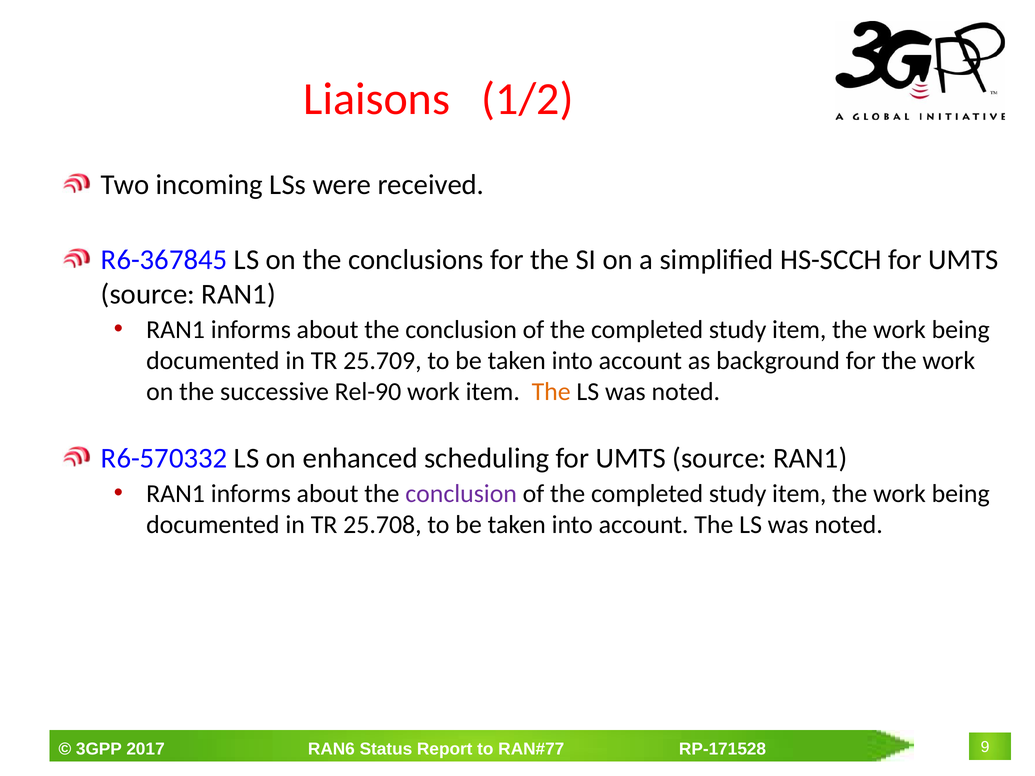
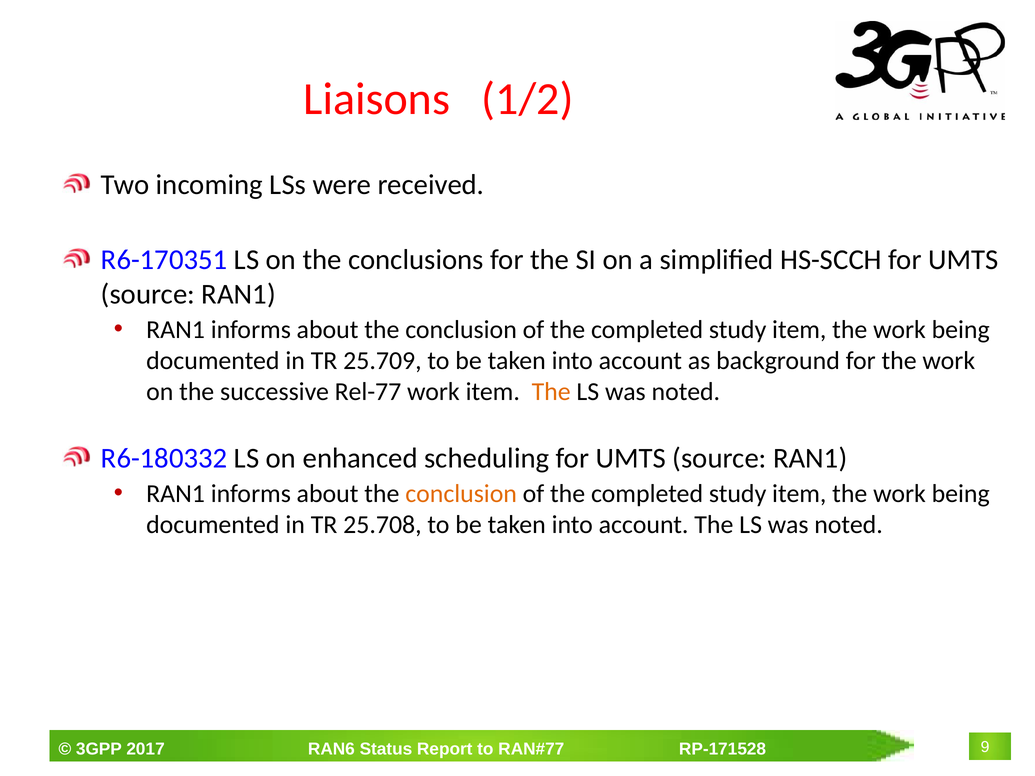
R6-367845: R6-367845 -> R6-170351
Rel-90: Rel-90 -> Rel-77
R6-570332: R6-570332 -> R6-180332
conclusion at (461, 494) colour: purple -> orange
